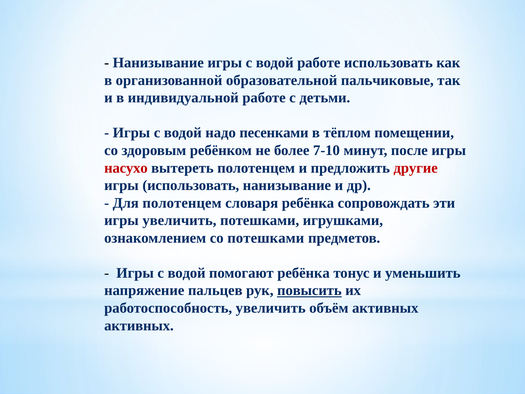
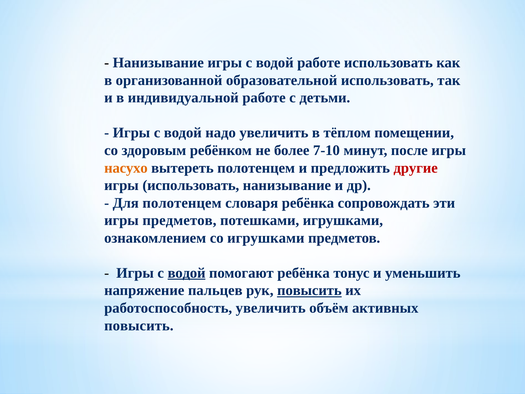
образовательной пальчиковые: пальчиковые -> использовать
надо песенками: песенками -> увеличить
насухо colour: red -> orange
игры увеличить: увеличить -> предметов
со потешками: потешками -> игрушками
водой at (187, 273) underline: none -> present
активных at (139, 325): активных -> повысить
